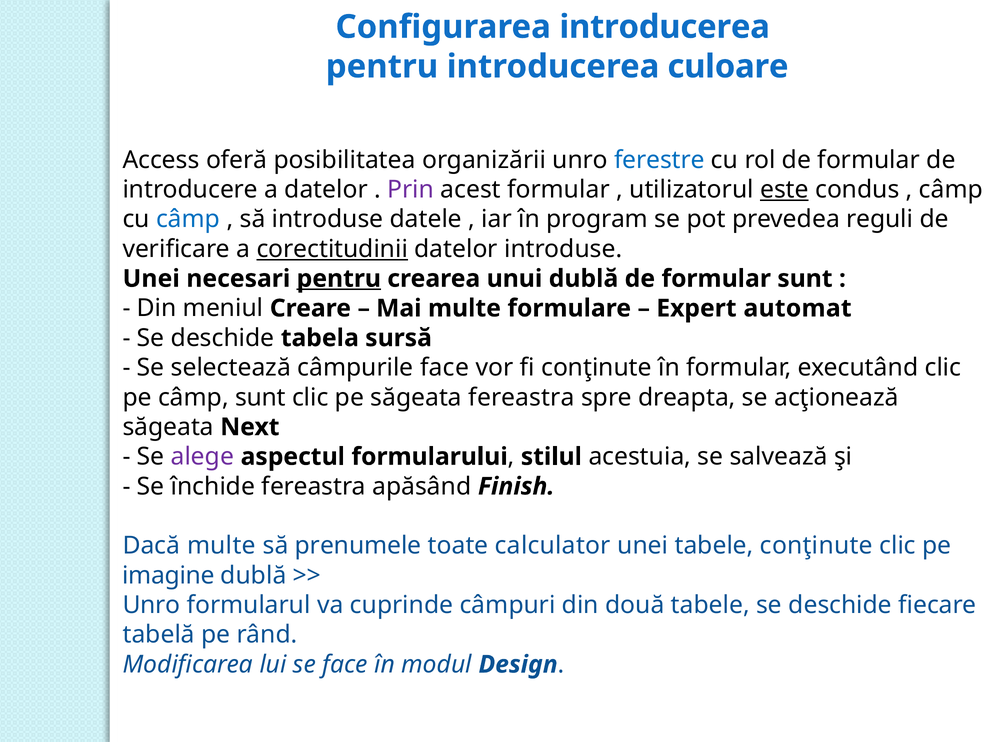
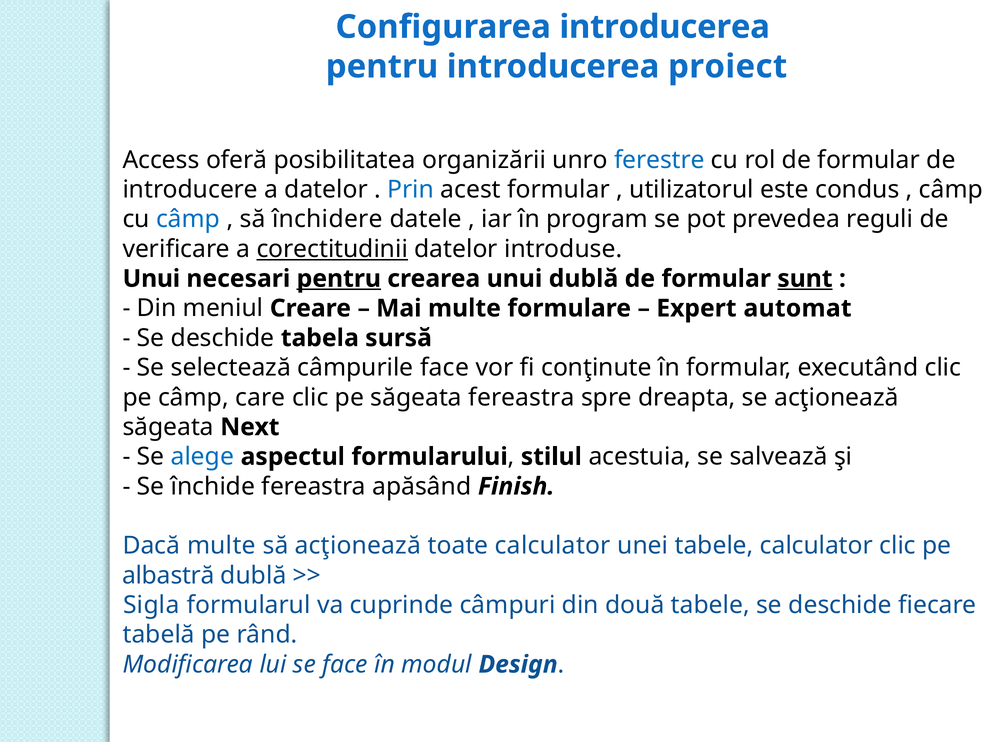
culoare: culoare -> proiect
Prin colour: purple -> blue
este underline: present -> none
să introduse: introduse -> închidere
Unei at (151, 279): Unei -> Unui
sunt at (805, 279) underline: none -> present
câmp sunt: sunt -> care
alege colour: purple -> blue
să prenumele: prenumele -> acţionează
tabele conţinute: conţinute -> calculator
imagine: imagine -> albastră
Unro at (152, 605): Unro -> Sigla
